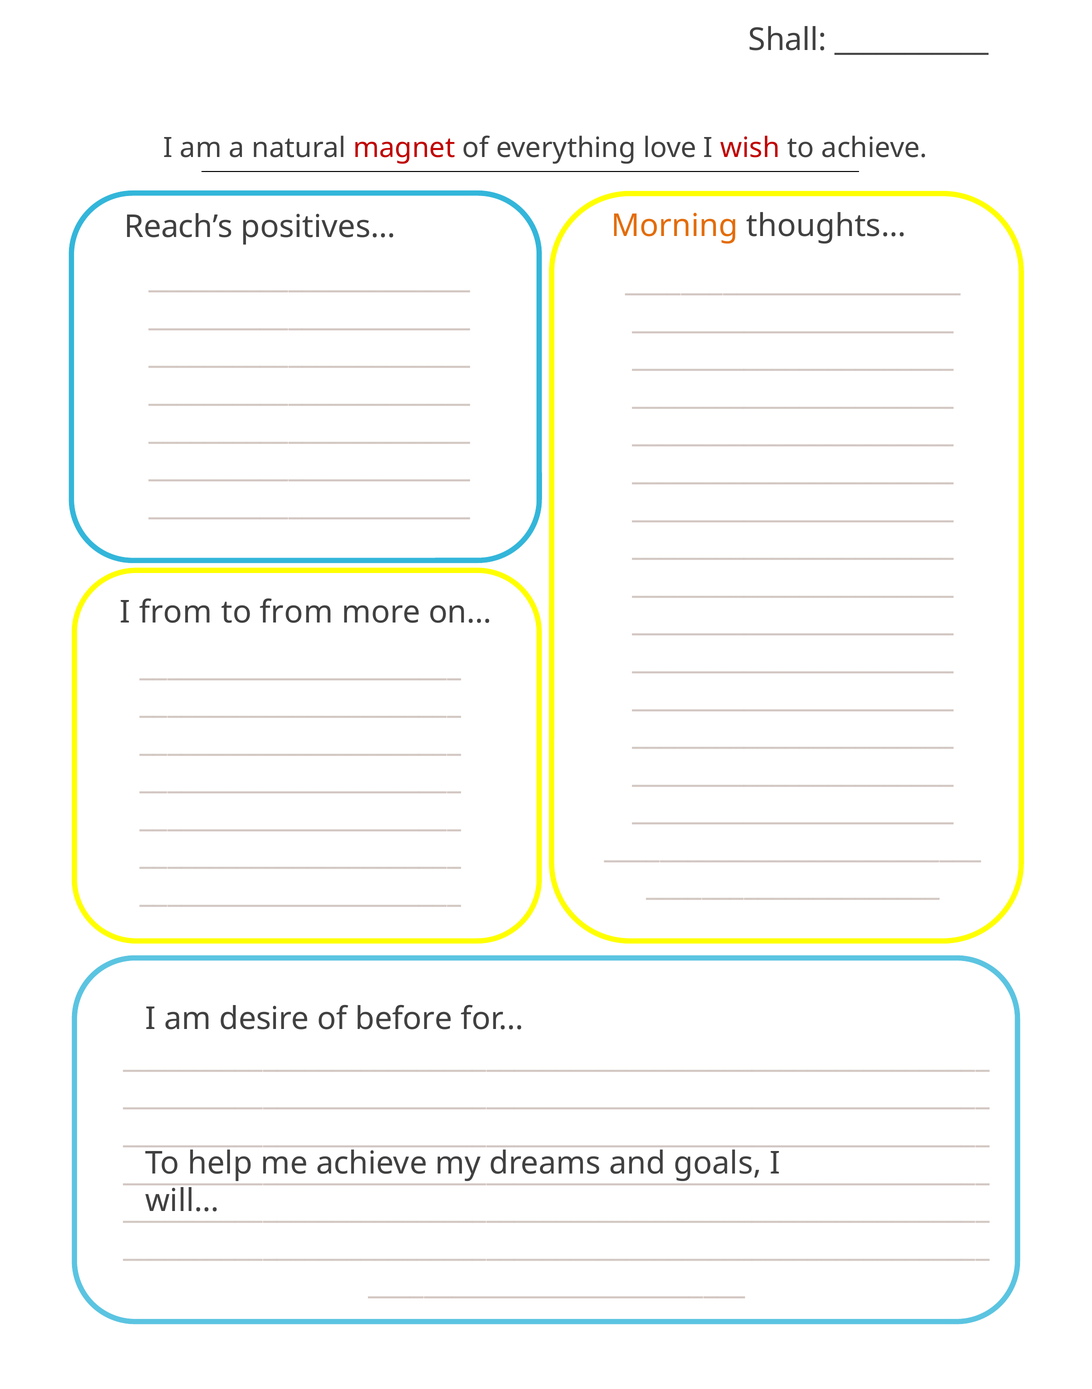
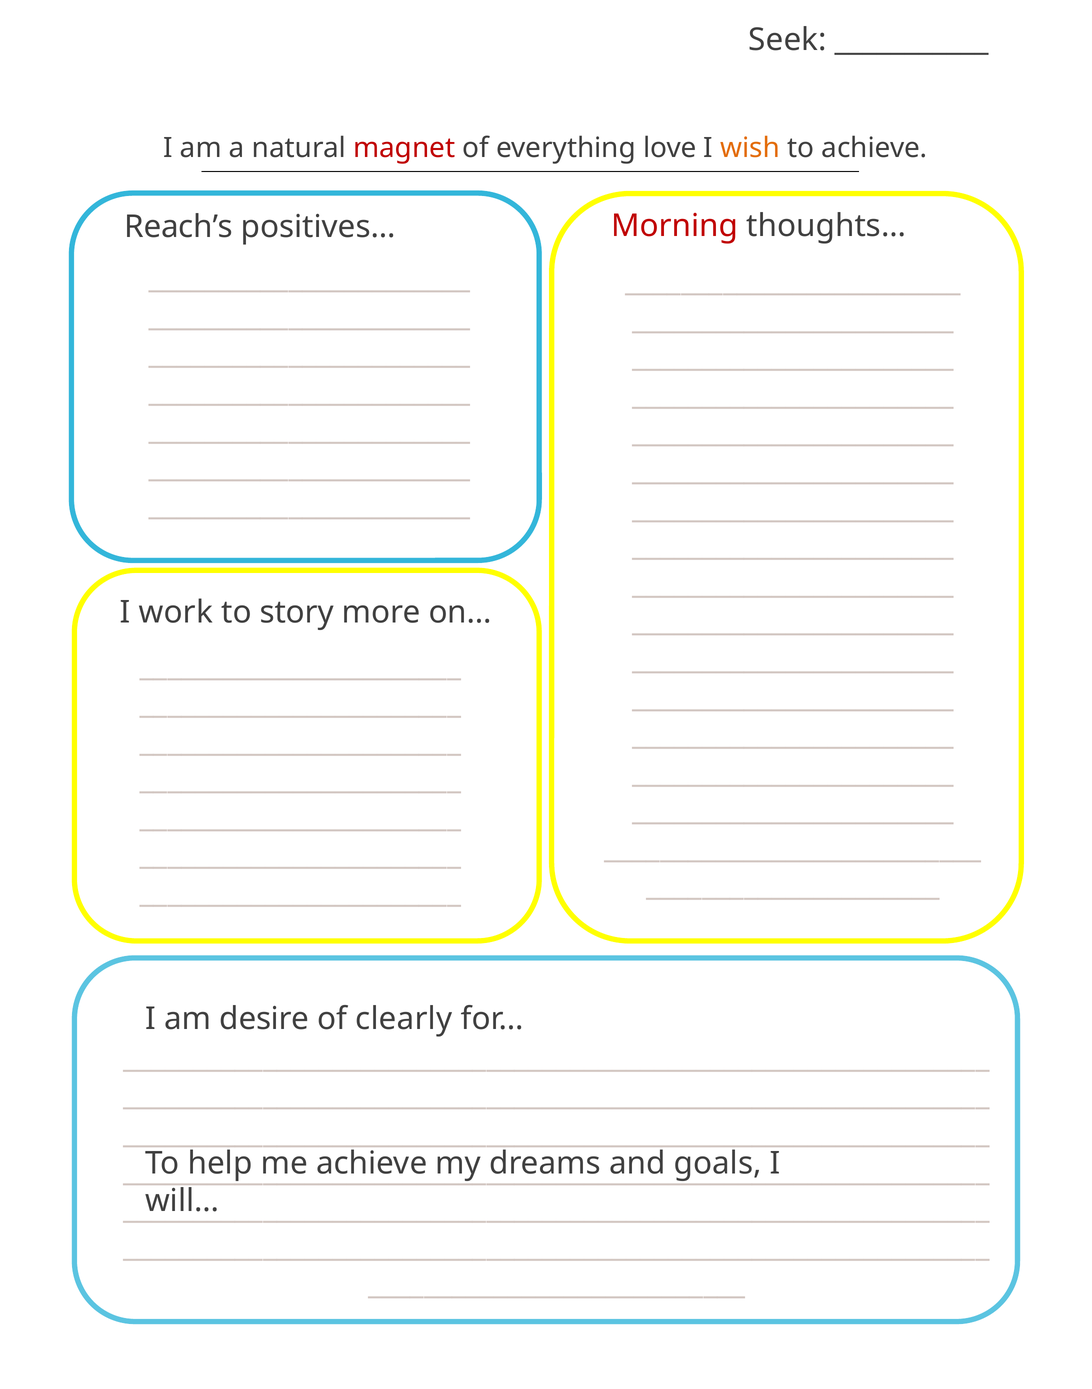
Shall: Shall -> Seek
wish colour: red -> orange
Morning colour: orange -> red
I from: from -> work
to from: from -> story
before: before -> clearly
